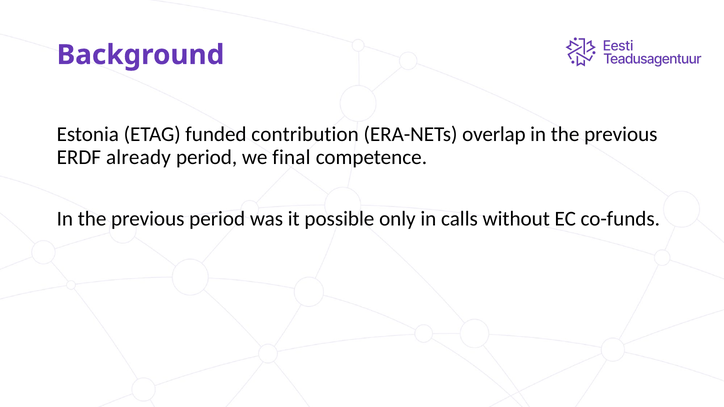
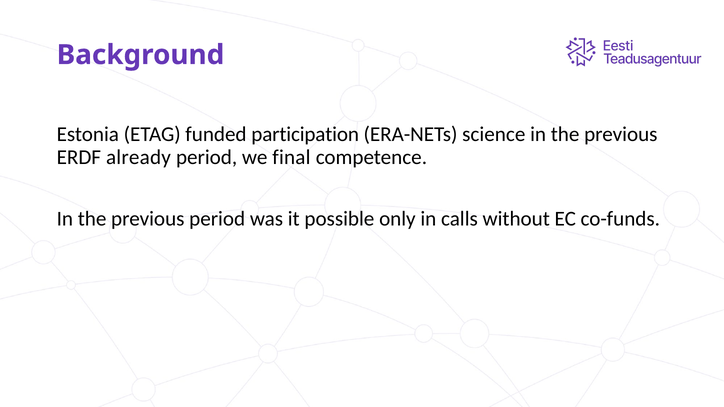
contribution: contribution -> participation
overlap: overlap -> science
